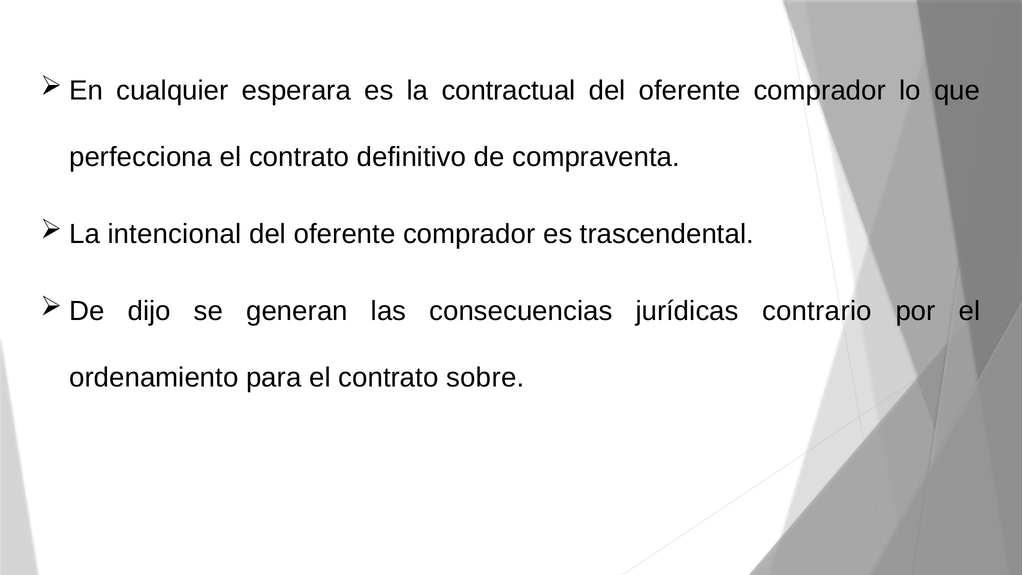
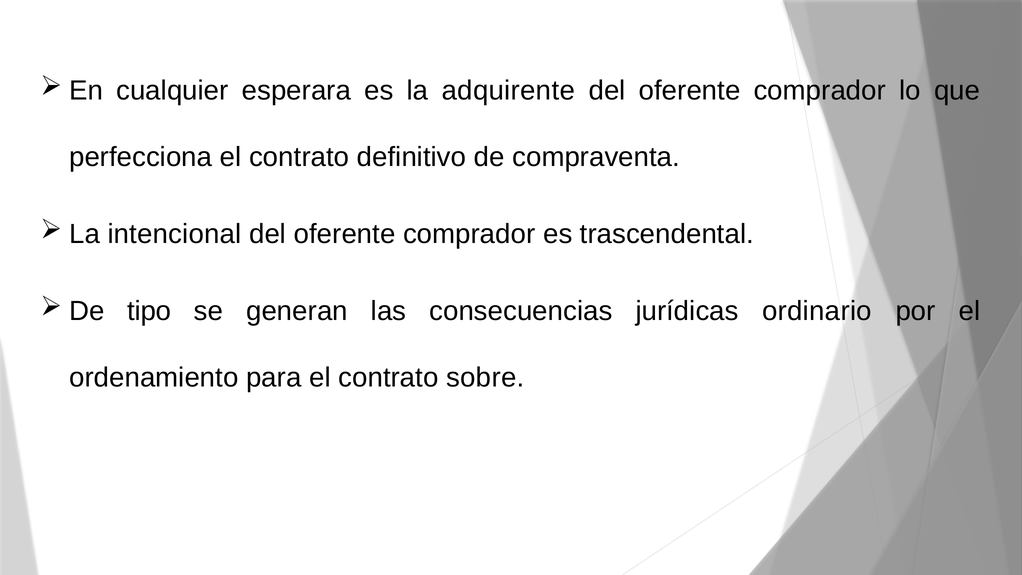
contractual: contractual -> adquirente
dijo: dijo -> tipo
contrario: contrario -> ordinario
